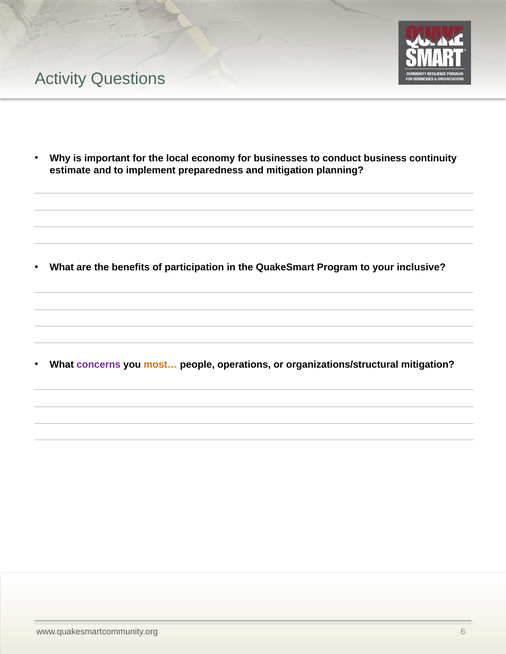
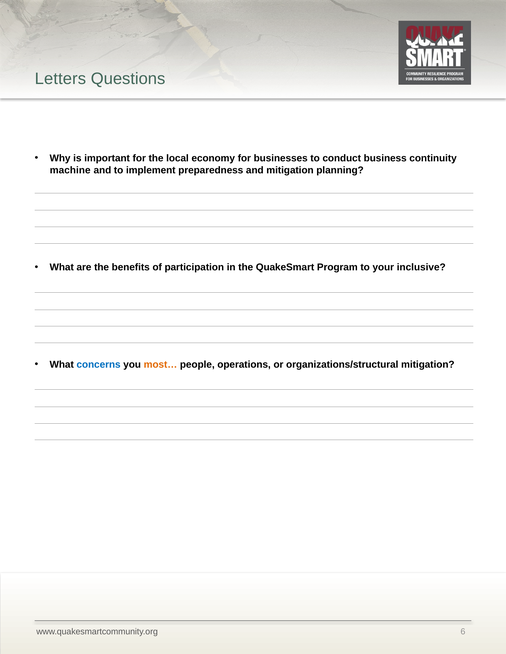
Activity: Activity -> Letters
estimate: estimate -> machine
concerns colour: purple -> blue
